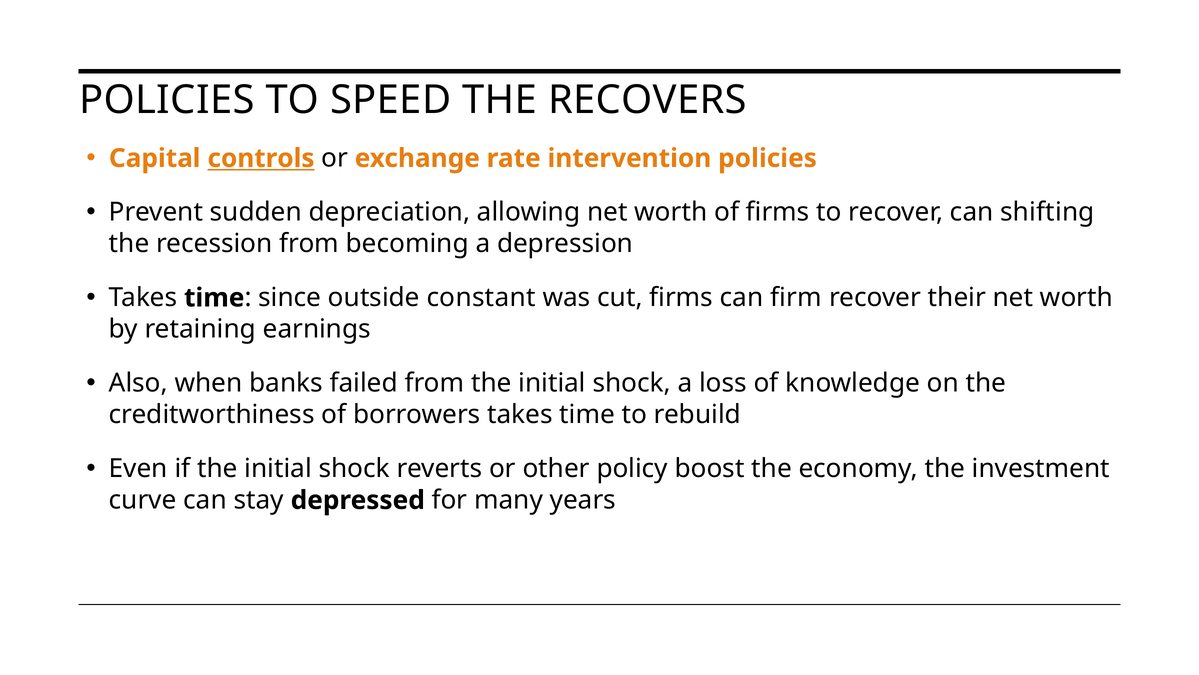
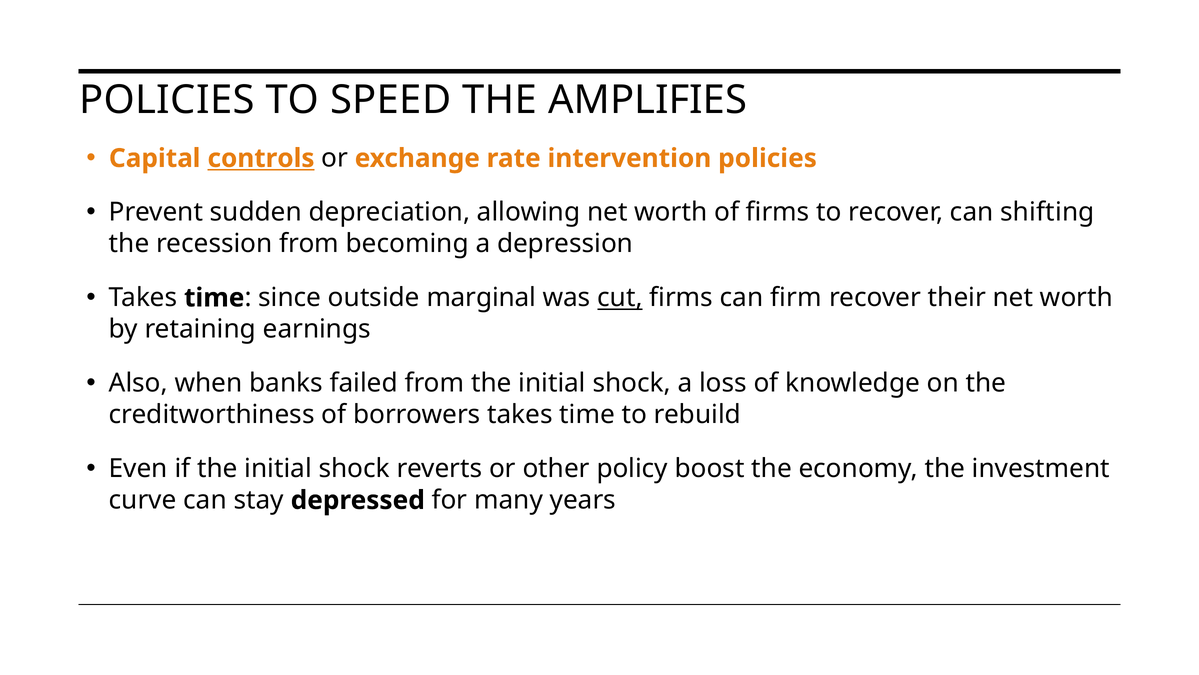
RECOVERS: RECOVERS -> AMPLIFIES
constant: constant -> marginal
cut underline: none -> present
